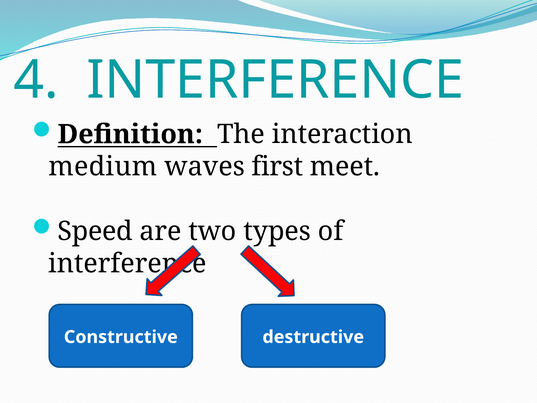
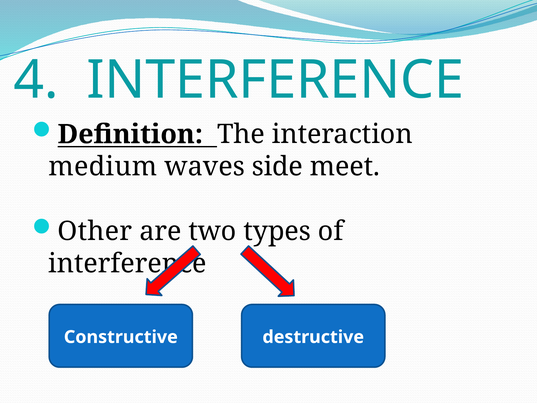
first: first -> side
Speed: Speed -> Other
